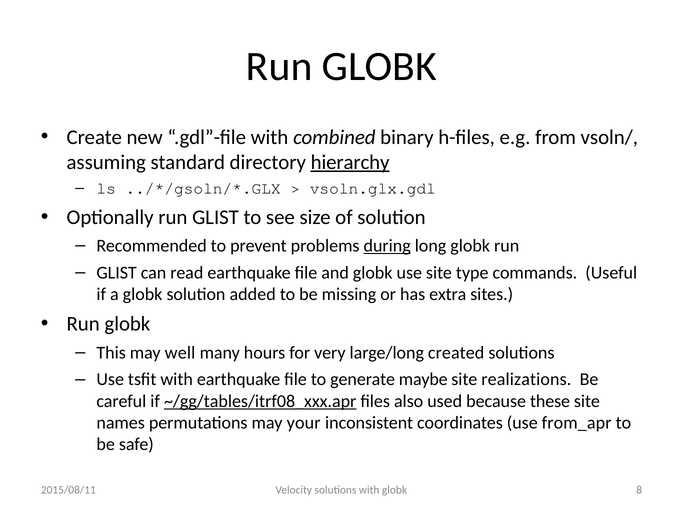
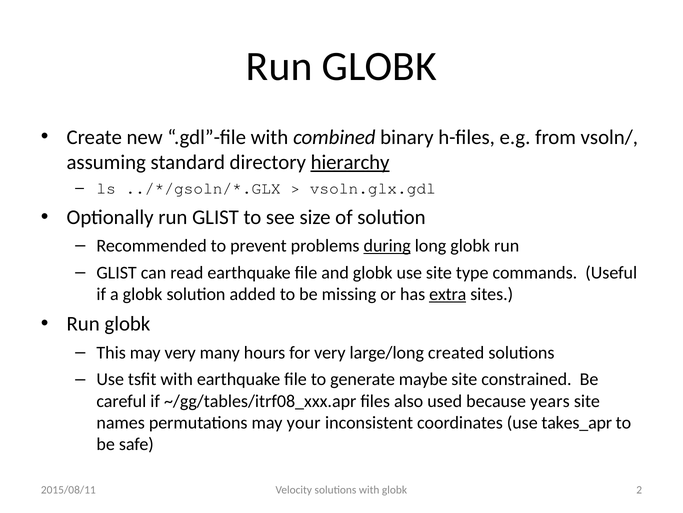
extra underline: none -> present
may well: well -> very
realizations: realizations -> constrained
~/gg/tables/itrf08_xxx.apr underline: present -> none
these: these -> years
from_apr: from_apr -> takes_apr
8: 8 -> 2
